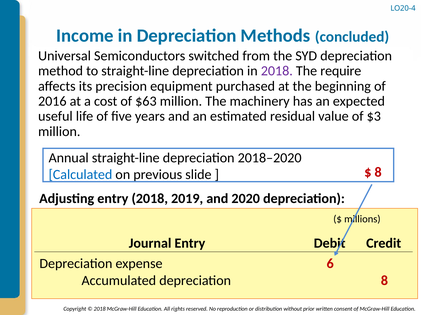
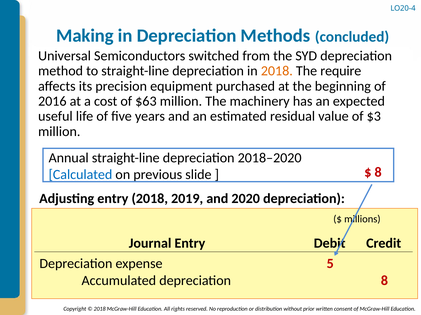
Income: Income -> Making
2018 at (277, 71) colour: purple -> orange
6: 6 -> 5
